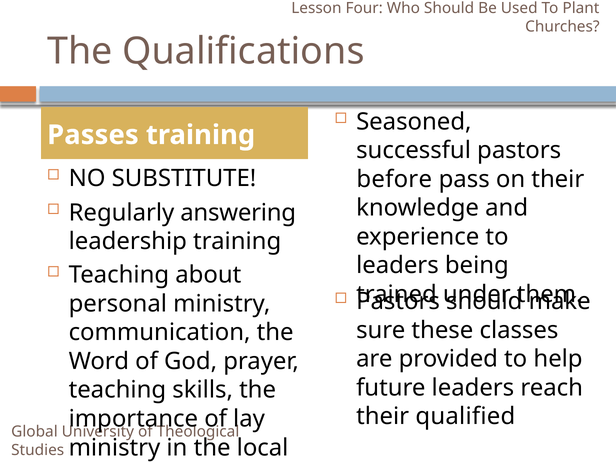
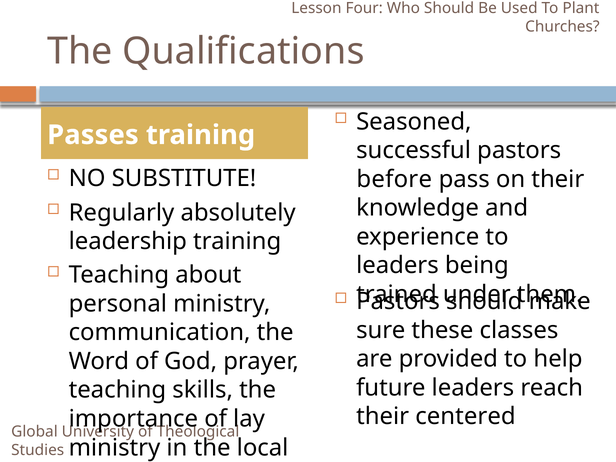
answering: answering -> absolutely
qualified: qualified -> centered
